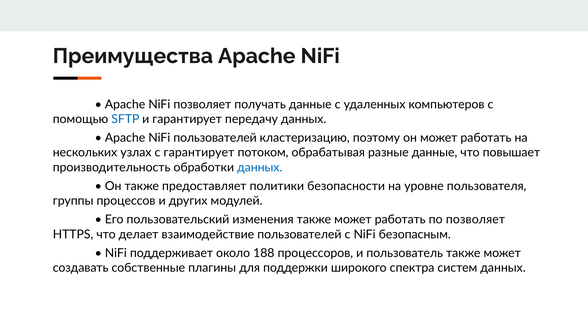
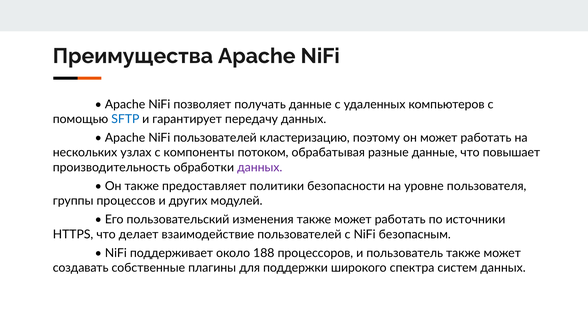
с гарантирует: гарантирует -> компоненты
данных at (260, 167) colour: blue -> purple
по позволяет: позволяет -> источники
